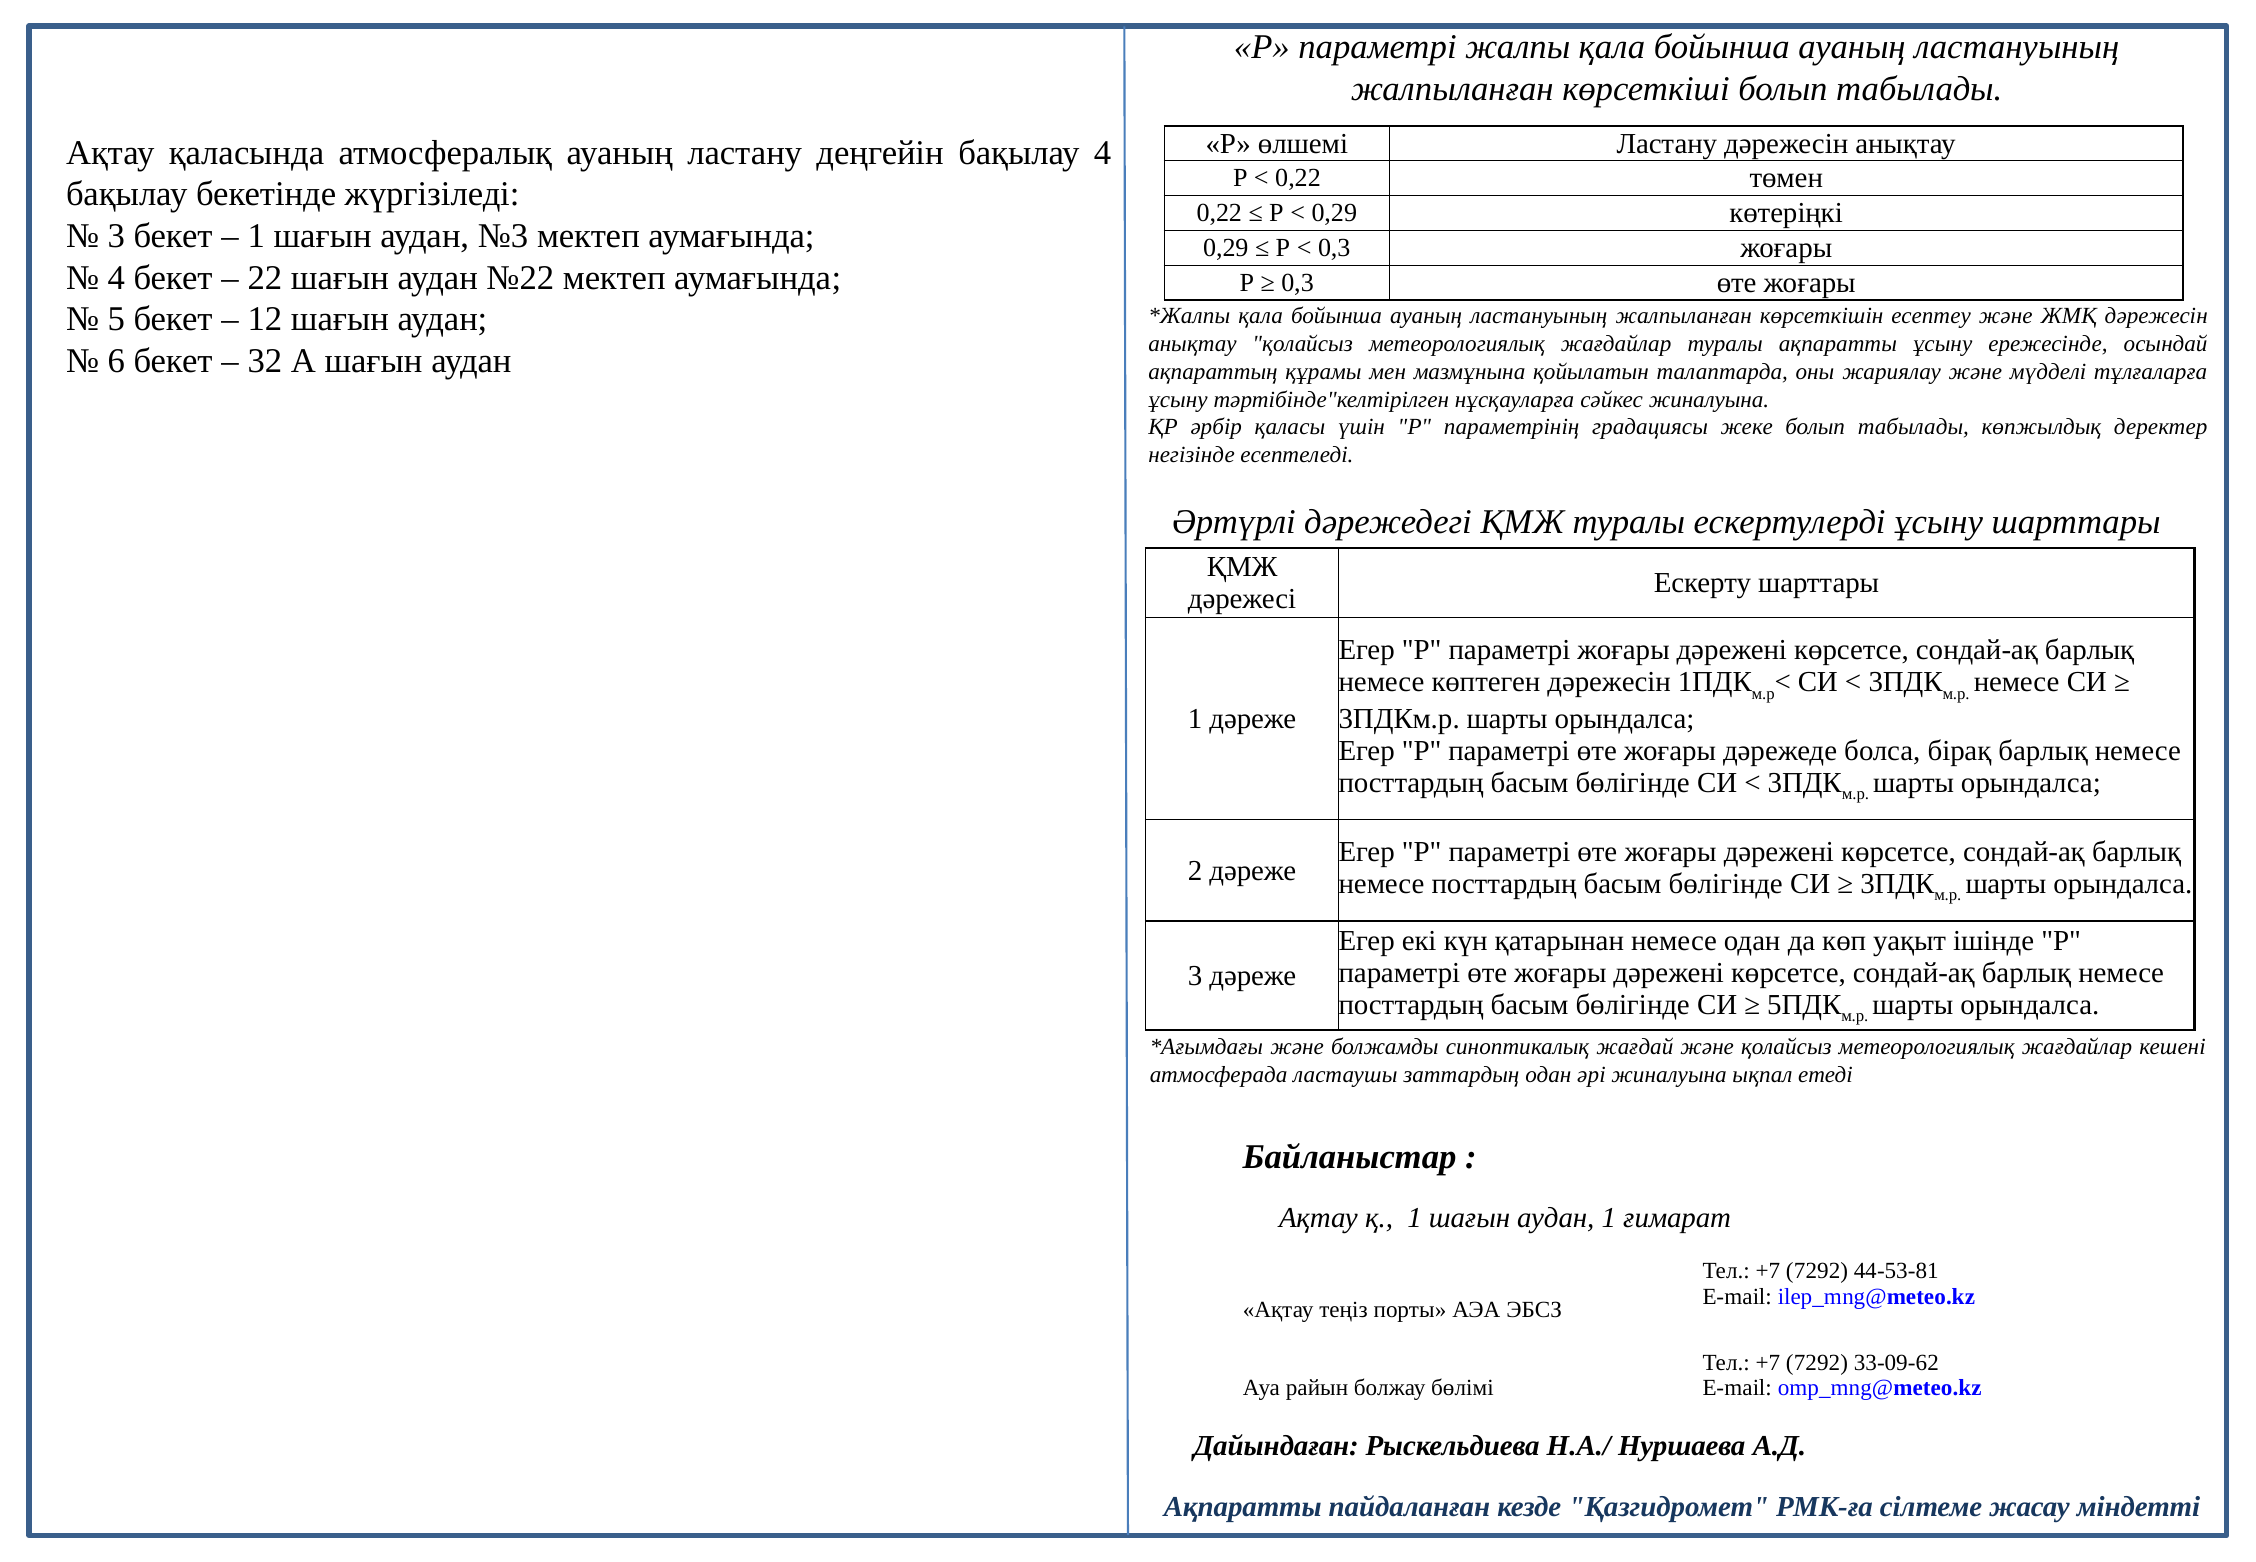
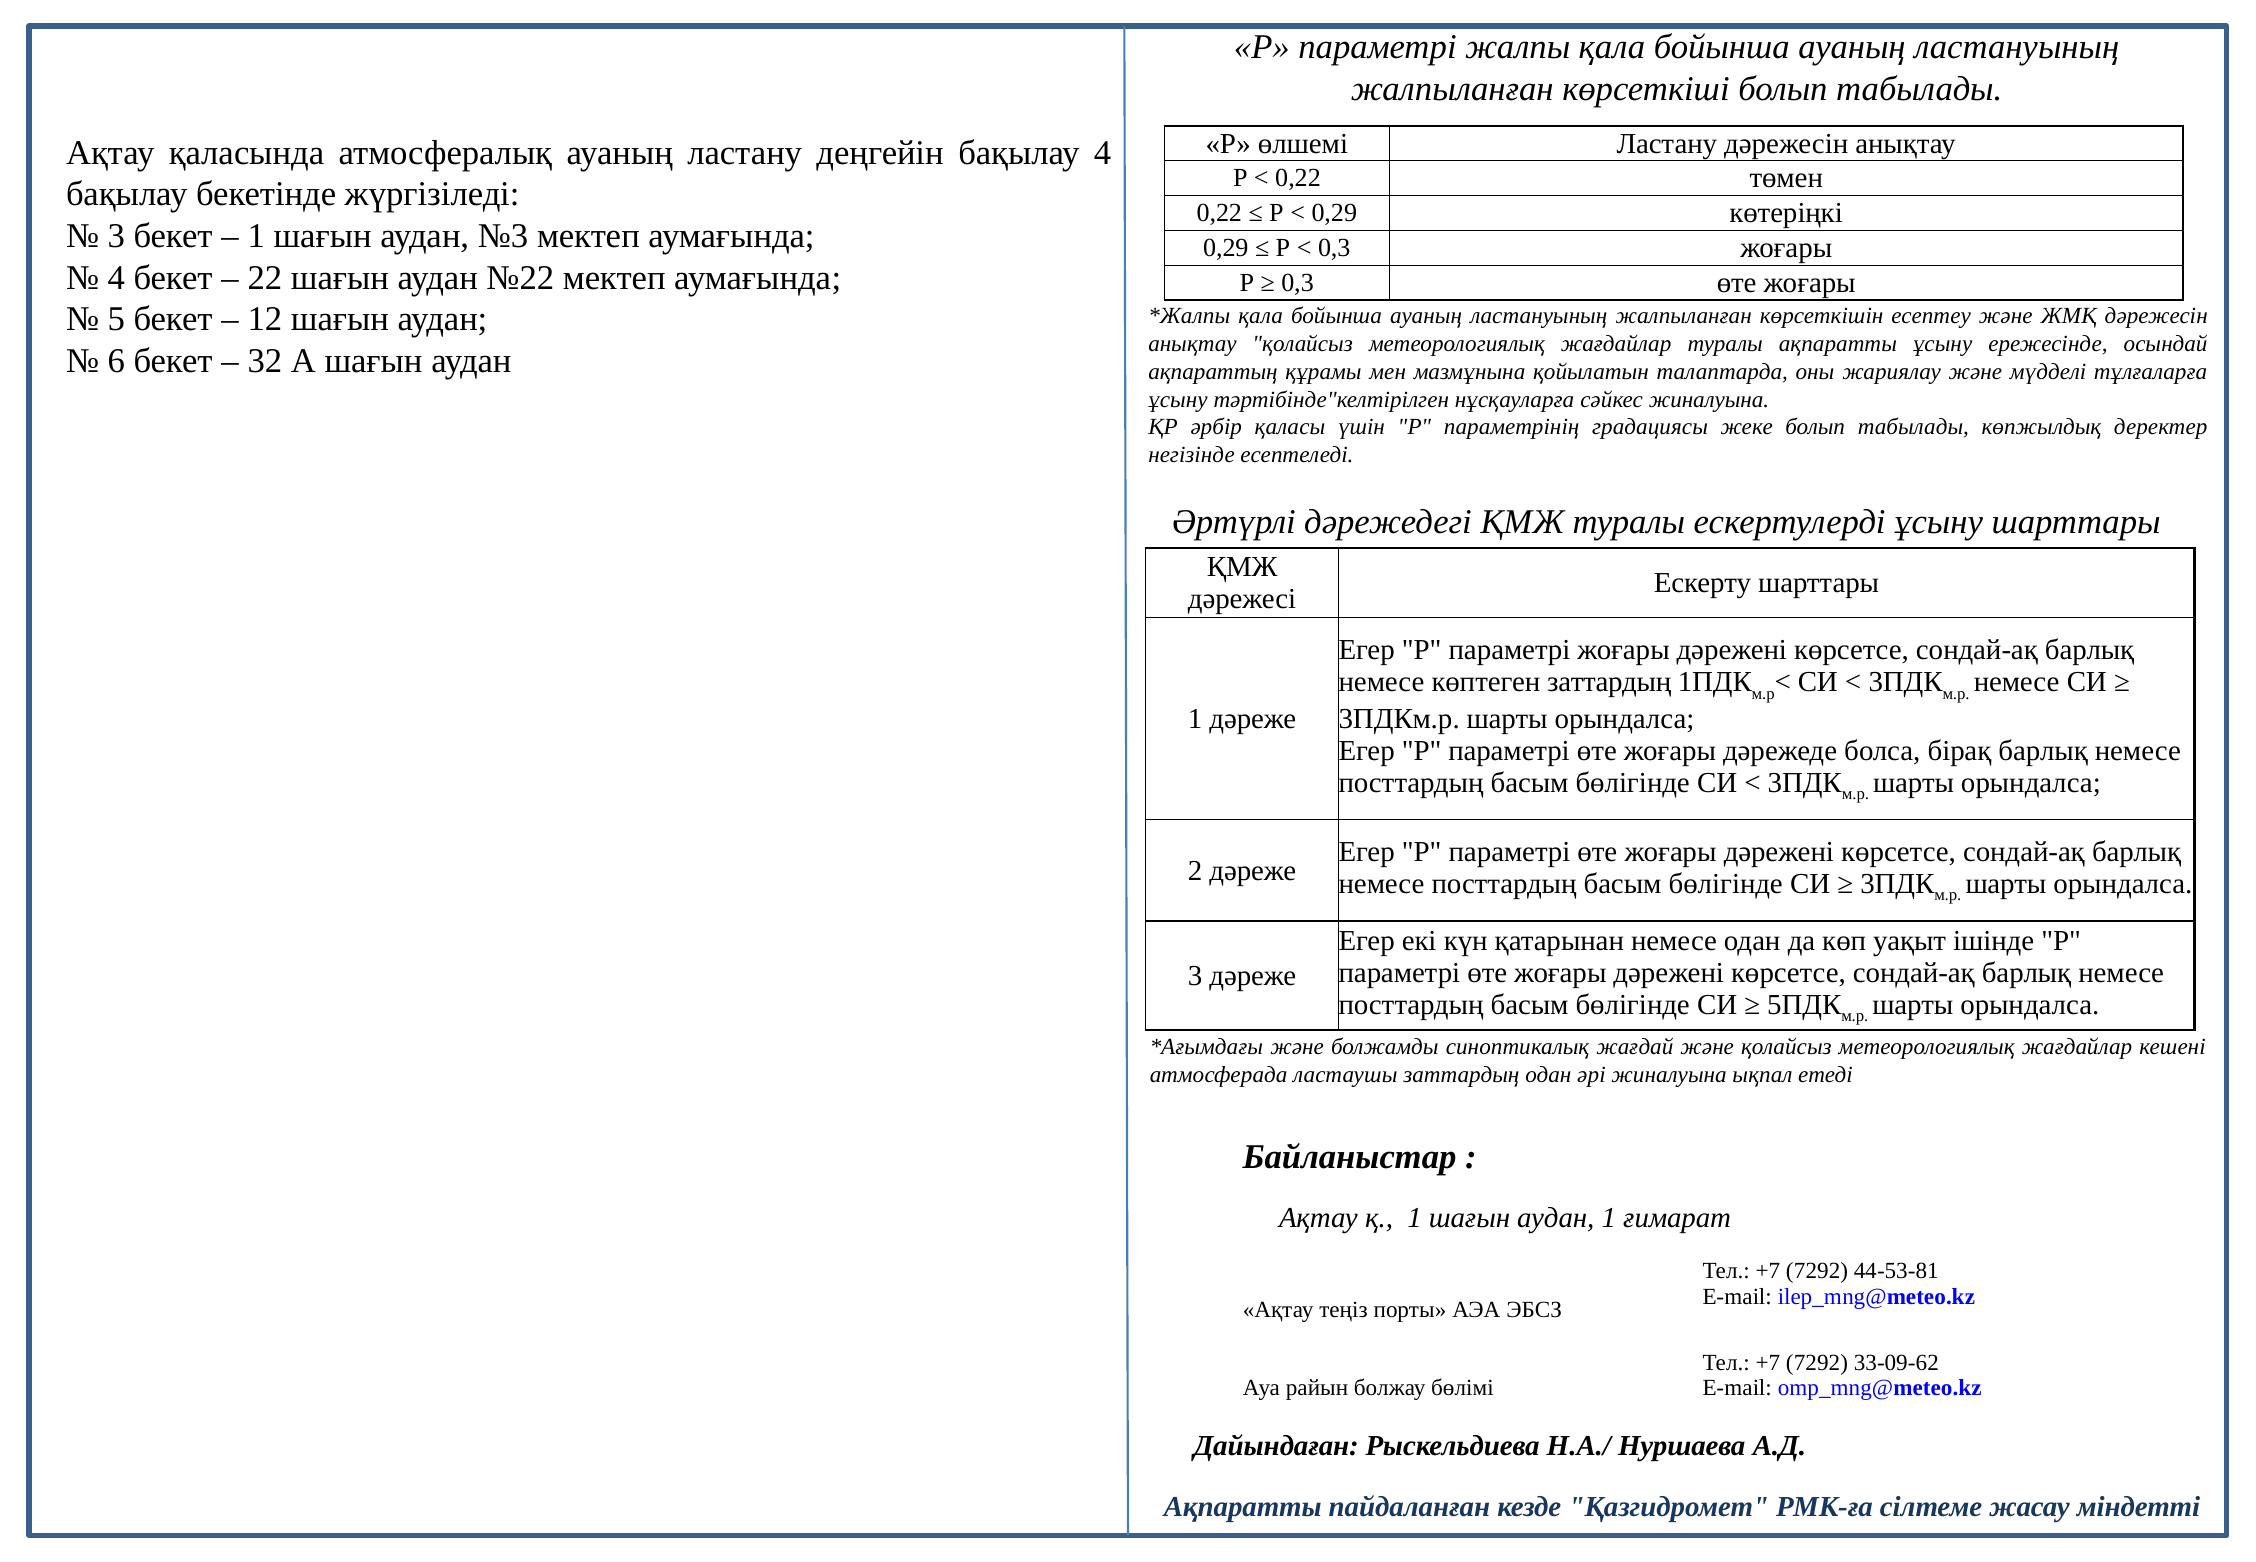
көптеген дәрежесін: дәрежесін -> заттардың
